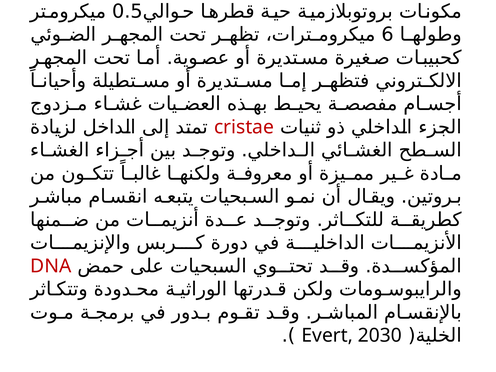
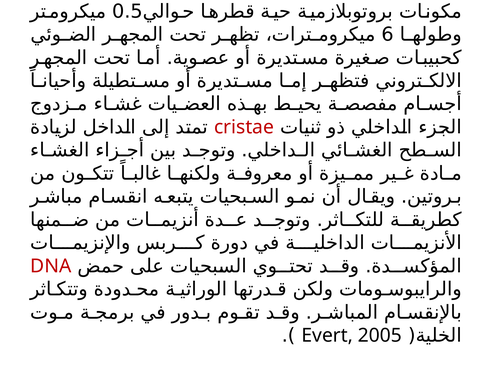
2030: 2030 -> 2005
